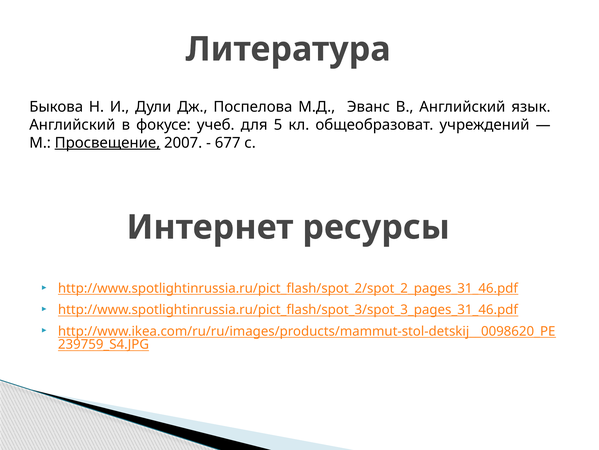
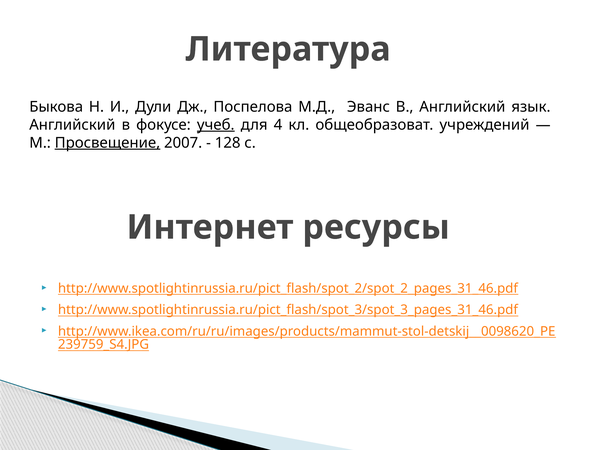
учеб underline: none -> present
5: 5 -> 4
677: 677 -> 128
